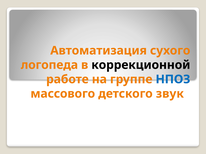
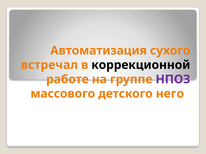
логопеда: логопеда -> встречал
НПОЗ colour: blue -> purple
звук: звук -> него
